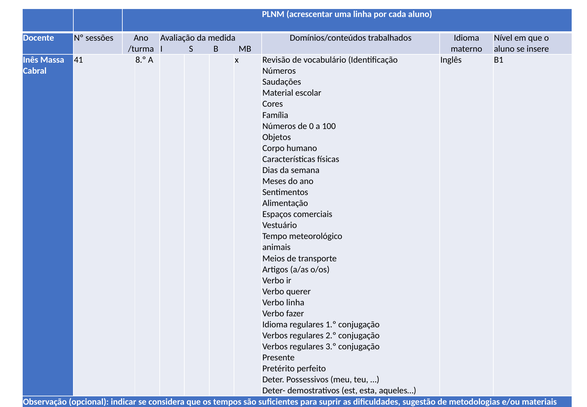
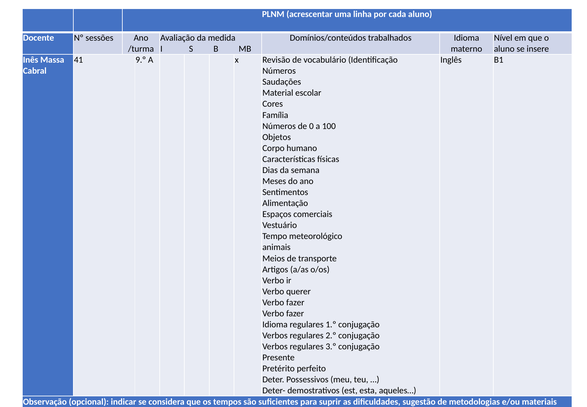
8.º: 8.º -> 9.º
linha at (295, 302): linha -> fazer
